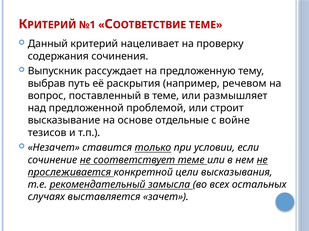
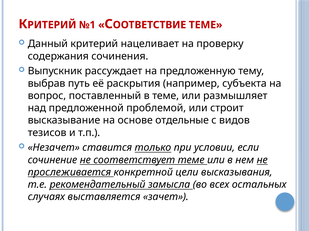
речевом: речевом -> субъекта
войне: войне -> видов
